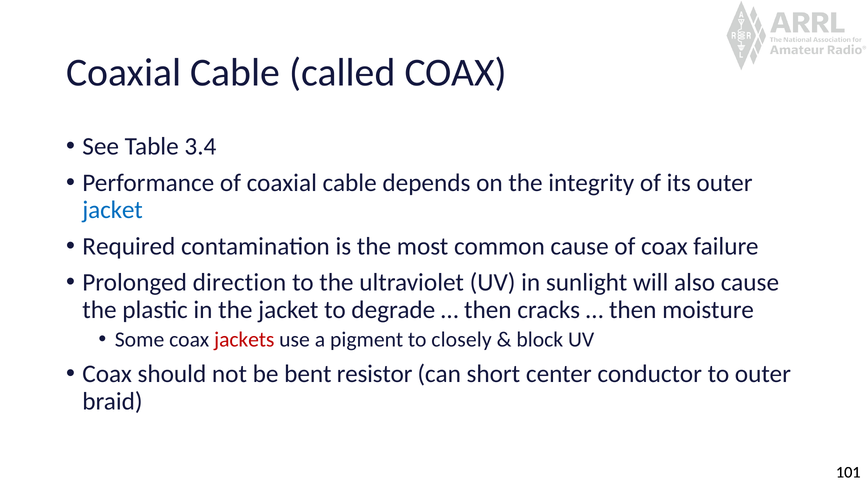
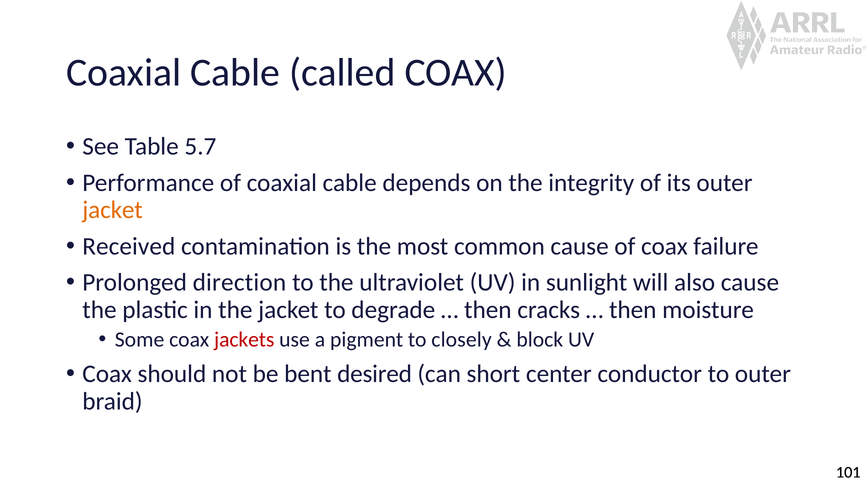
3.4: 3.4 -> 5.7
jacket at (113, 210) colour: blue -> orange
Required: Required -> Received
resistor: resistor -> desired
